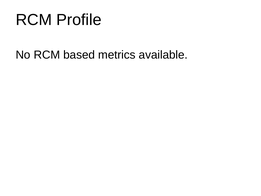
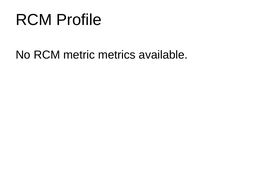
based: based -> metric
